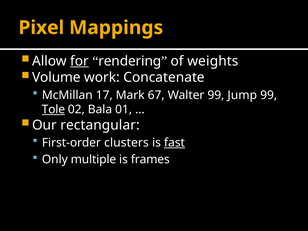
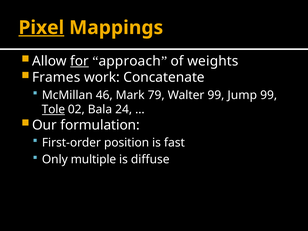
Pixel underline: none -> present
rendering: rendering -> approach
Volume: Volume -> Frames
17: 17 -> 46
67: 67 -> 79
01: 01 -> 24
rectangular: rectangular -> formulation
clusters: clusters -> position
fast underline: present -> none
frames: frames -> diffuse
